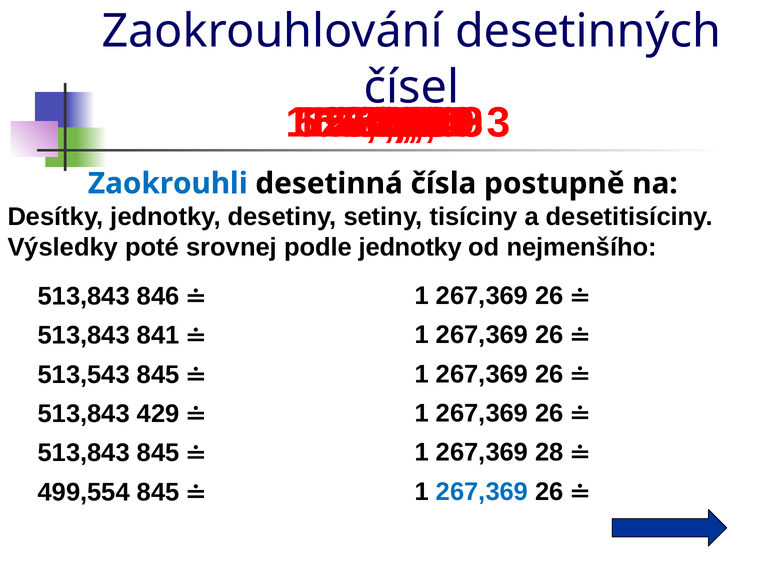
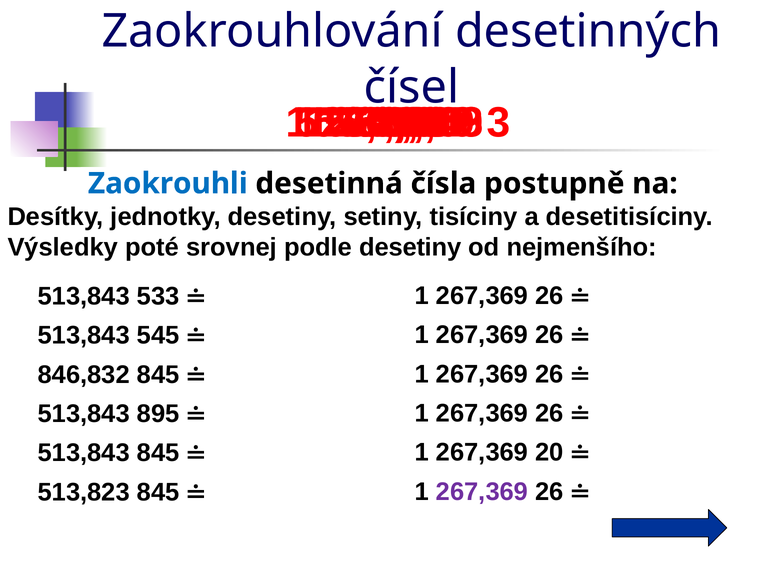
podle jednotky: jednotky -> desetiny
846: 846 -> 533
841: 841 -> 545
513,543: 513,543 -> 846,832
429: 429 -> 895
28: 28 -> 20
267,369 at (482, 492) colour: blue -> purple
499,554: 499,554 -> 513,823
